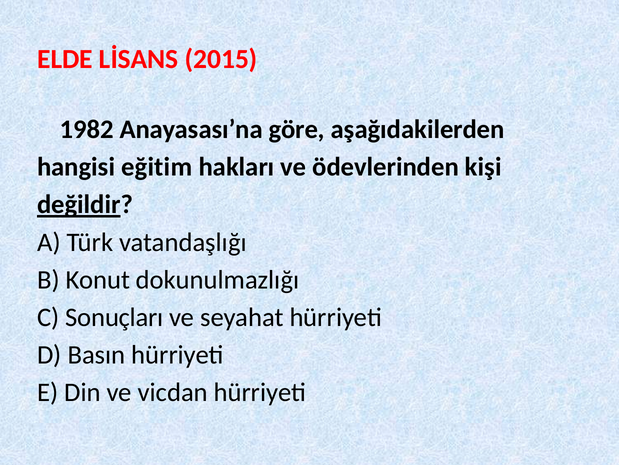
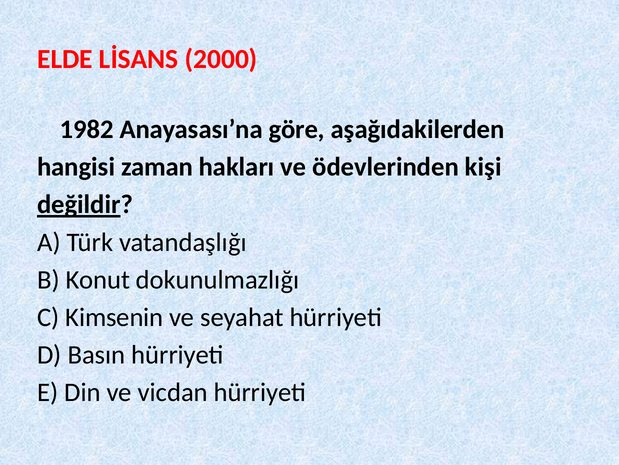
2015: 2015 -> 2000
eğitim: eğitim -> zaman
Sonuçları: Sonuçları -> Kimsenin
